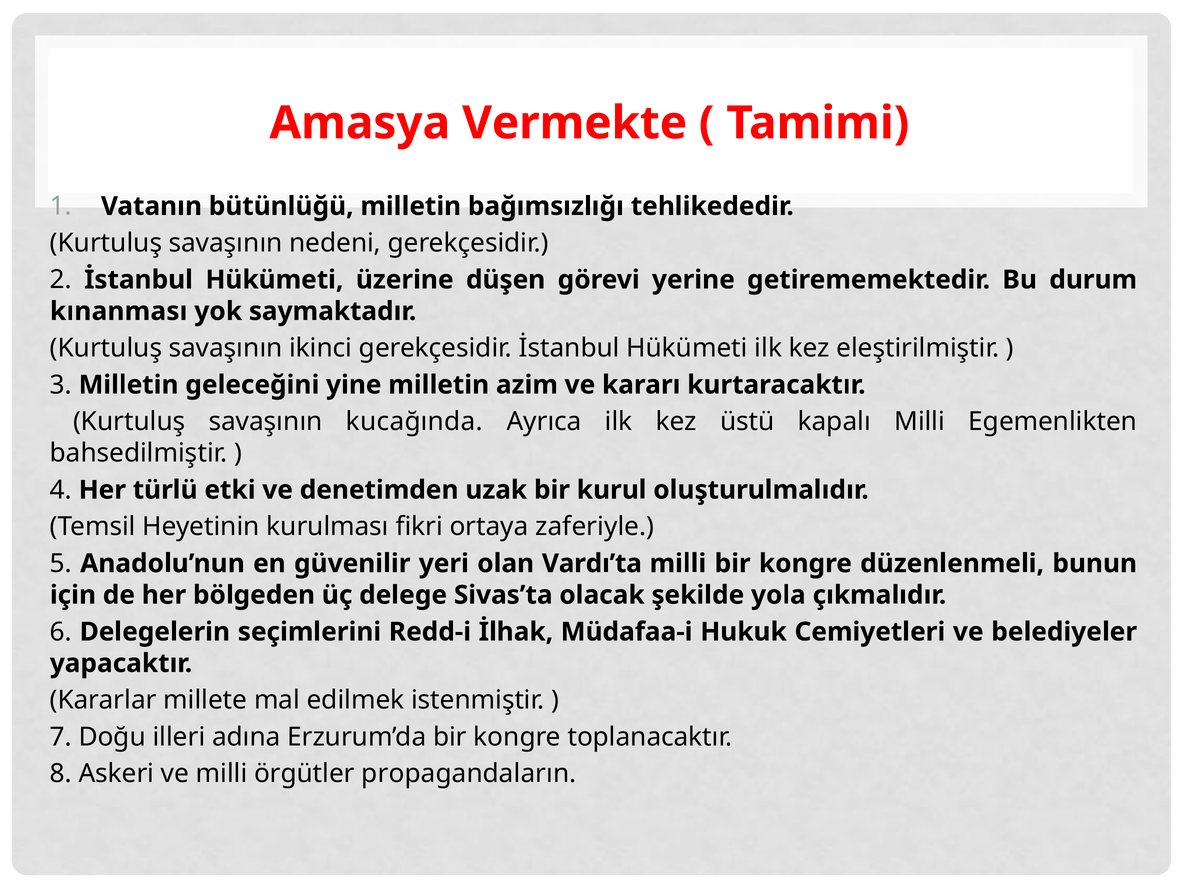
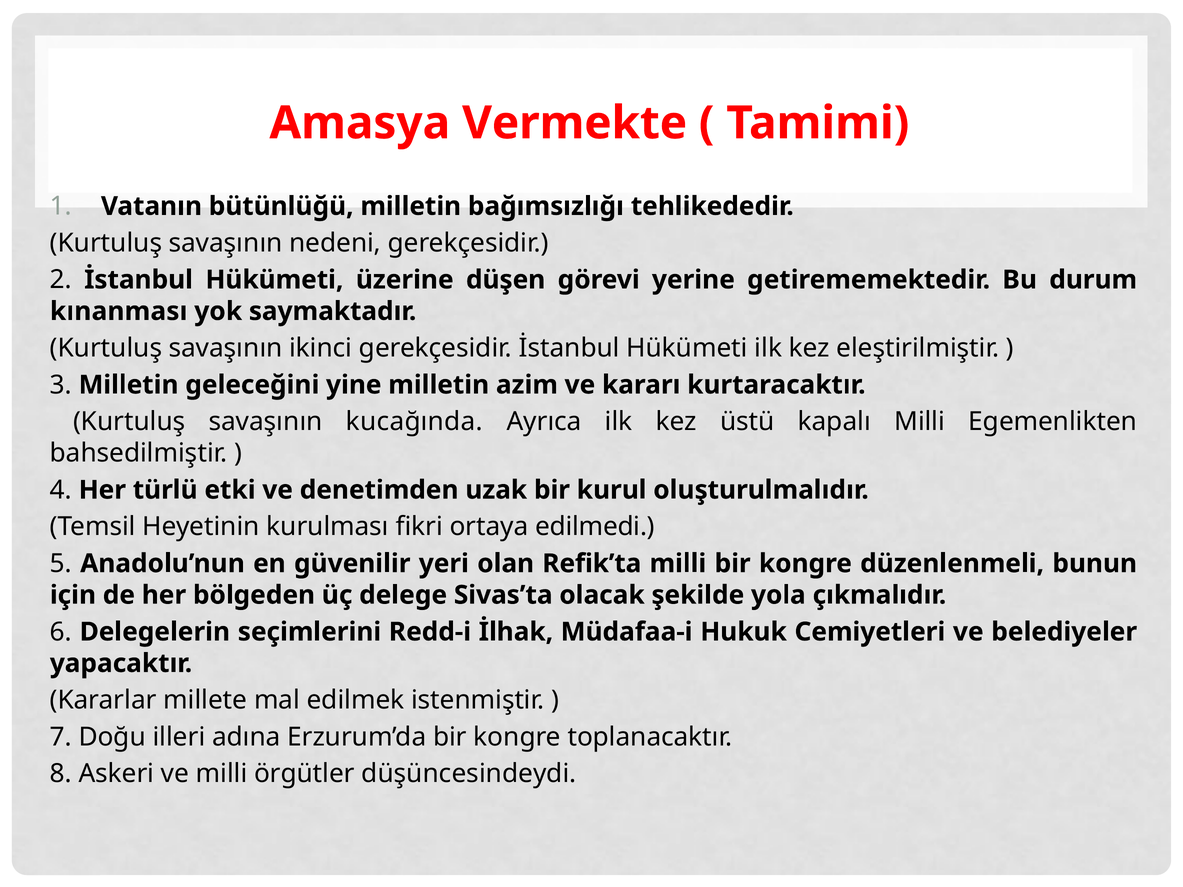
zaferiyle: zaferiyle -> edilmedi
Vardı’ta: Vardı’ta -> Refik’ta
propagandaların: propagandaların -> düşüncesindeydi
